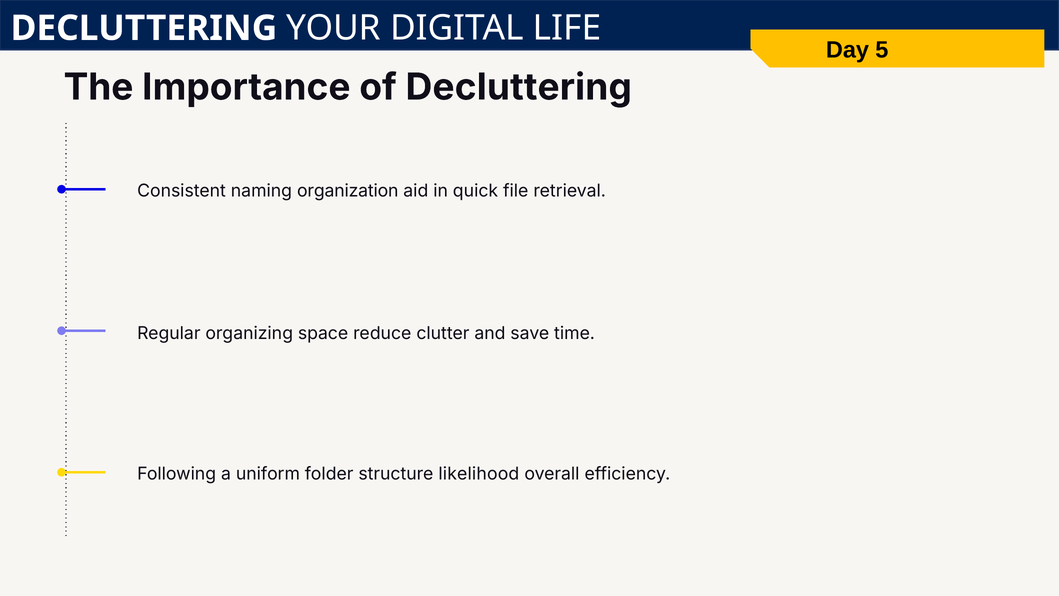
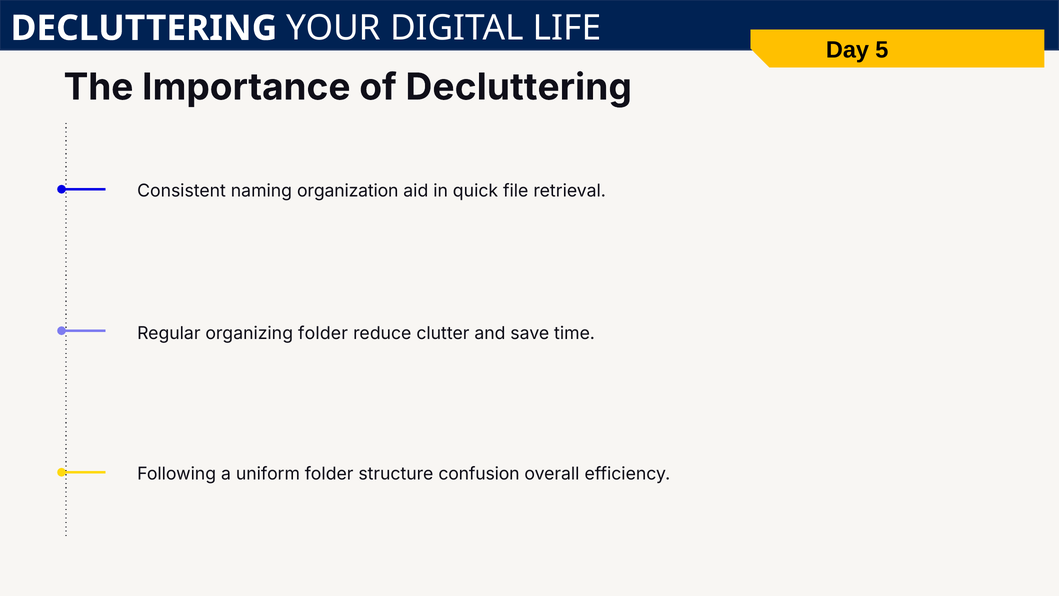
organizing space: space -> folder
likelihood: likelihood -> confusion
